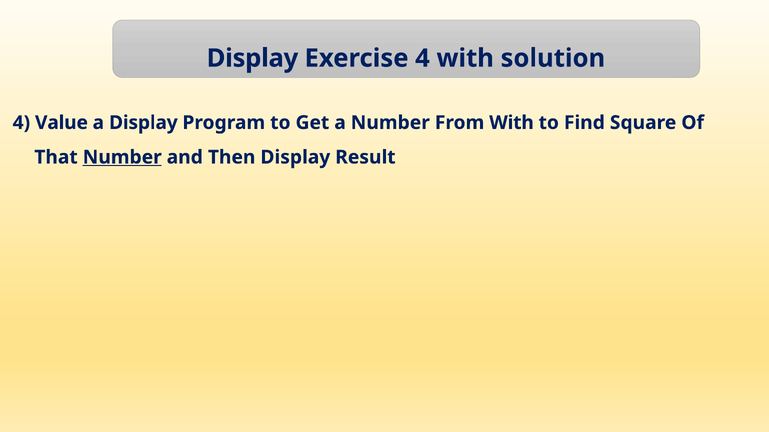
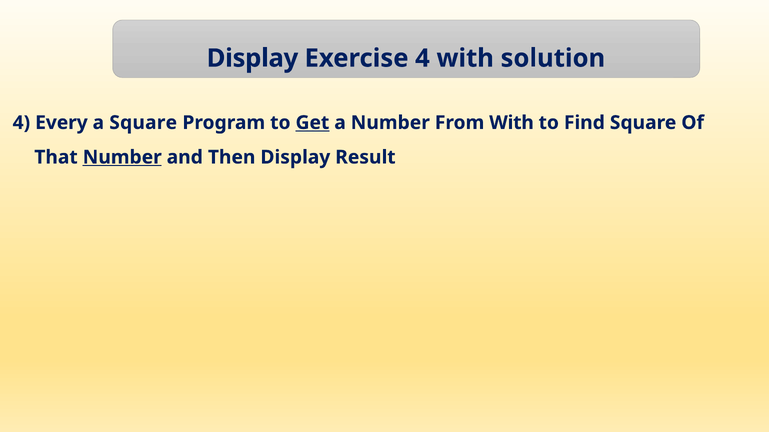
Value: Value -> Every
a Display: Display -> Square
Get underline: none -> present
